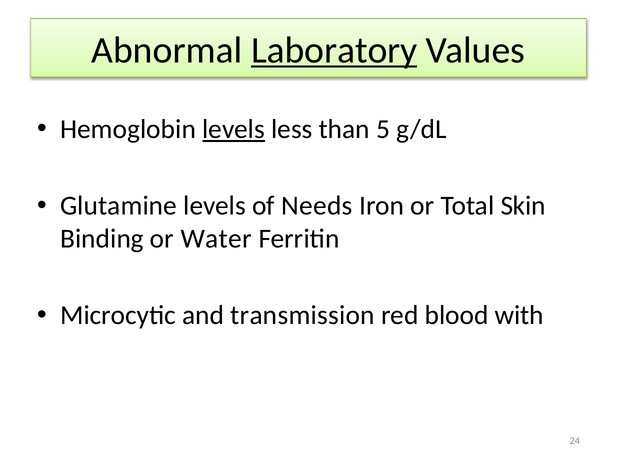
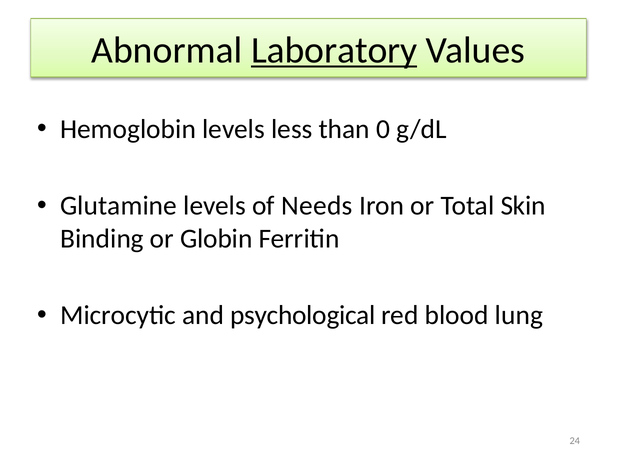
levels at (234, 129) underline: present -> none
5: 5 -> 0
Water: Water -> Globin
transmission: transmission -> psychological
with: with -> lung
